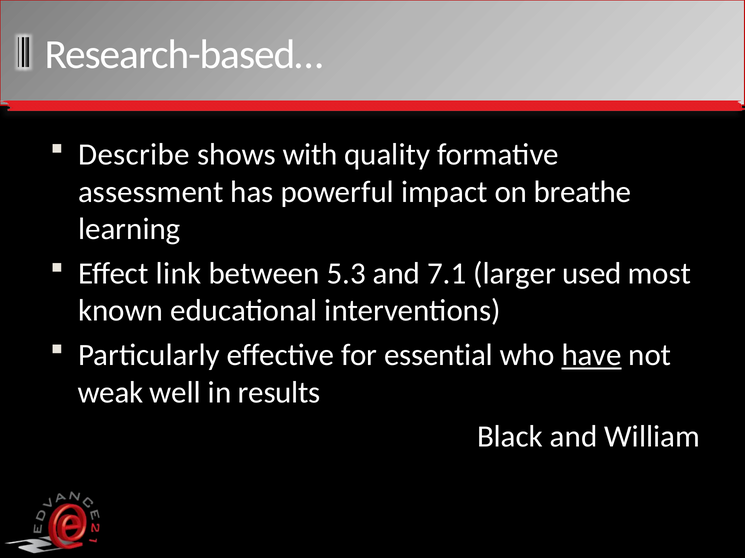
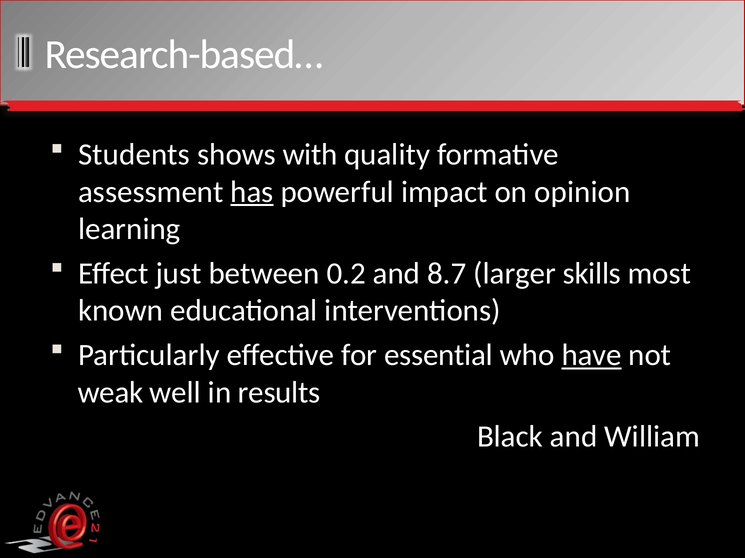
Describe: Describe -> Students
has underline: none -> present
breathe: breathe -> opinion
link: link -> just
5.3: 5.3 -> 0.2
7.1: 7.1 -> 8.7
used: used -> skills
